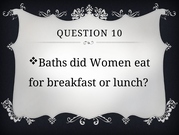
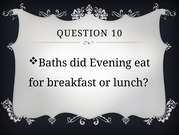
Women: Women -> Evening
